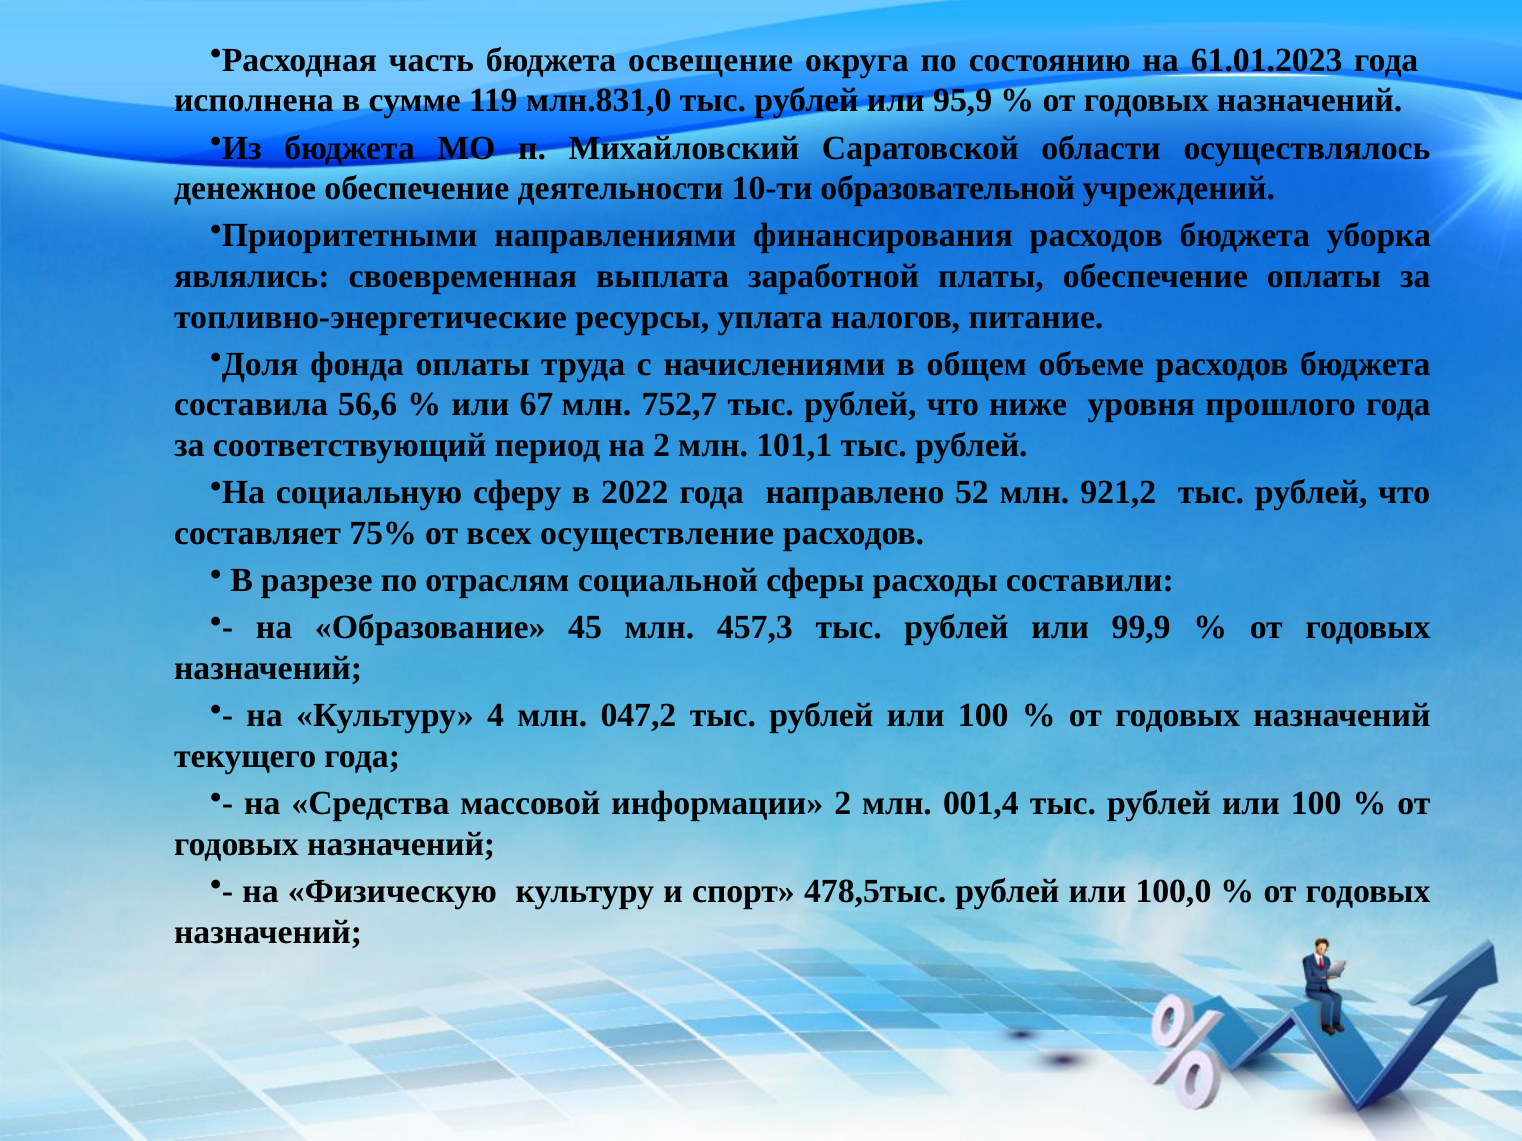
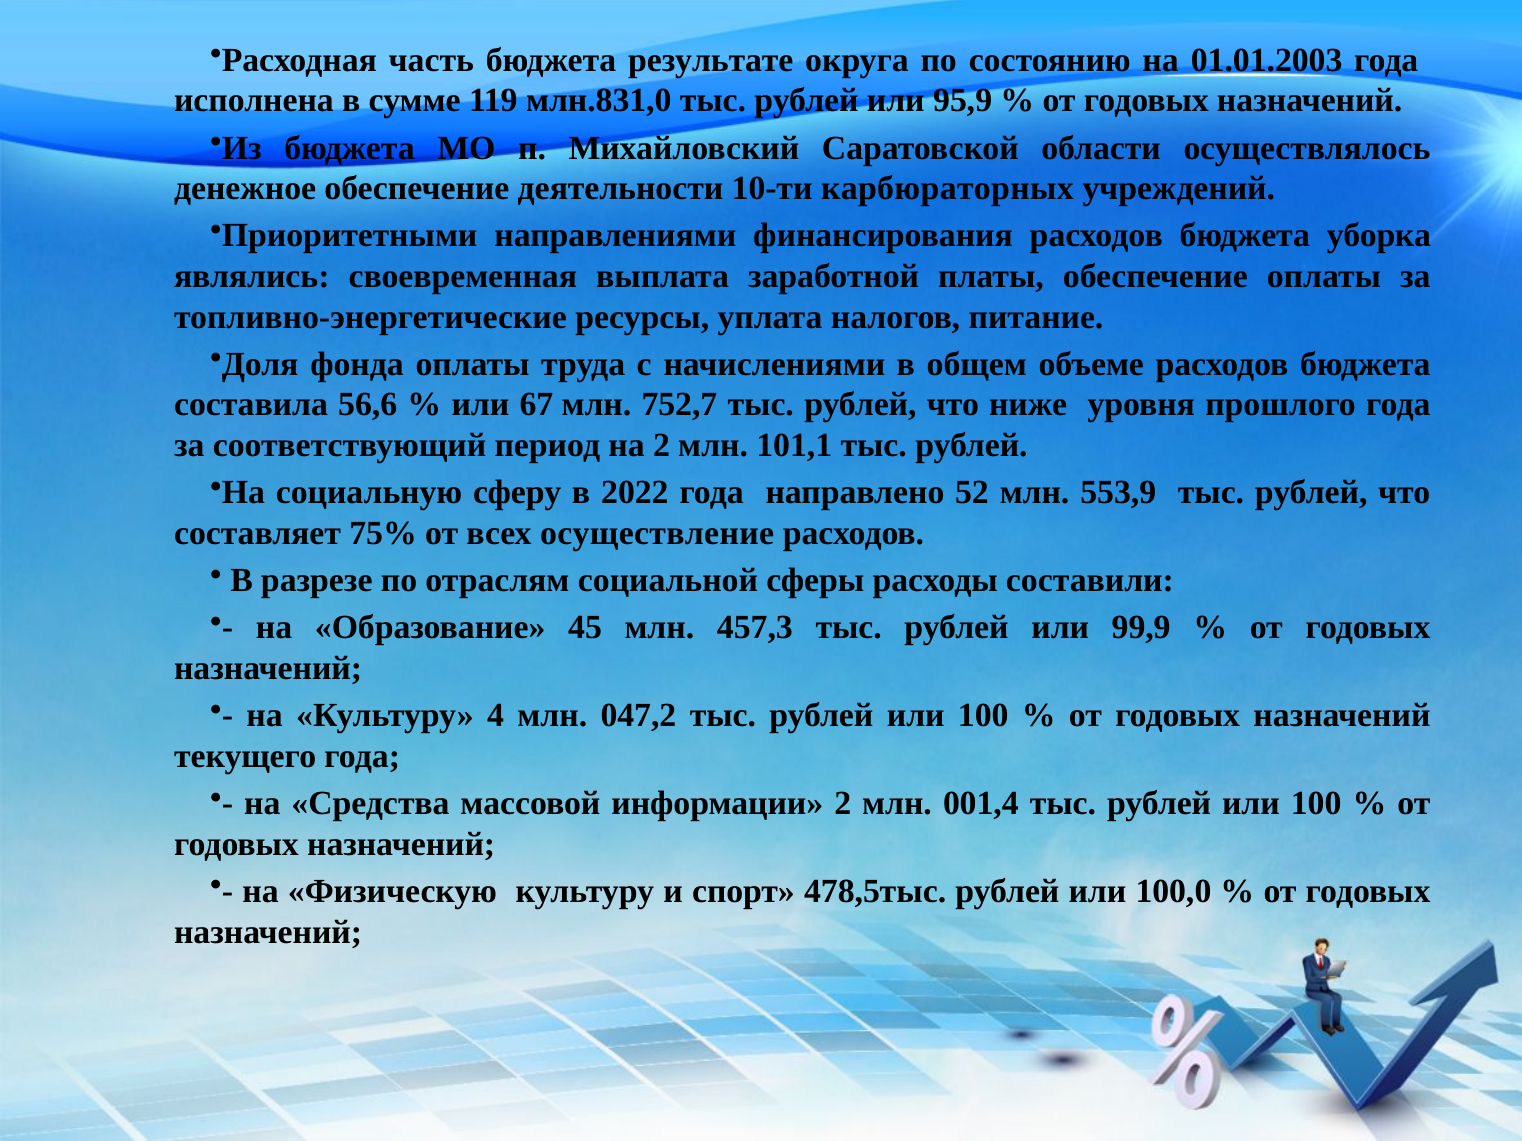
освещение: освещение -> результате
61.01.2023: 61.01.2023 -> 01.01.2003
образовательной: образовательной -> карбюраторных
921,2: 921,2 -> 553,9
